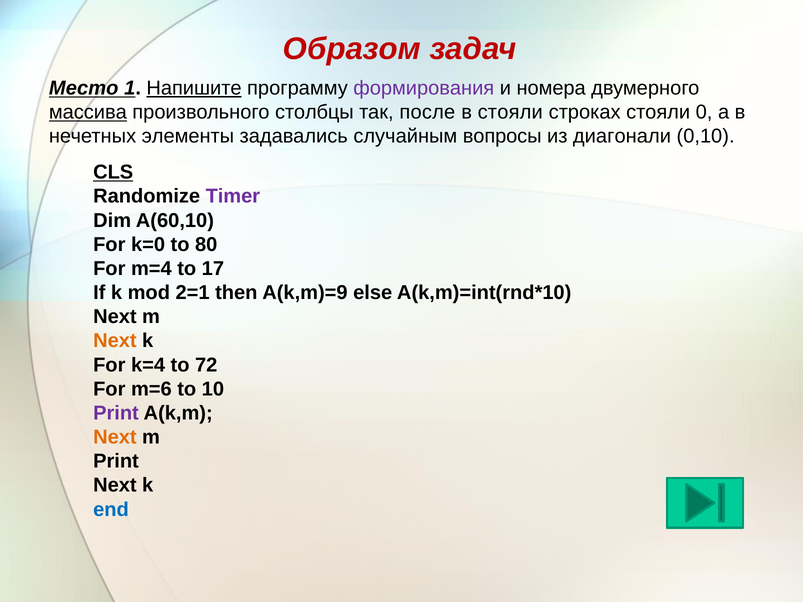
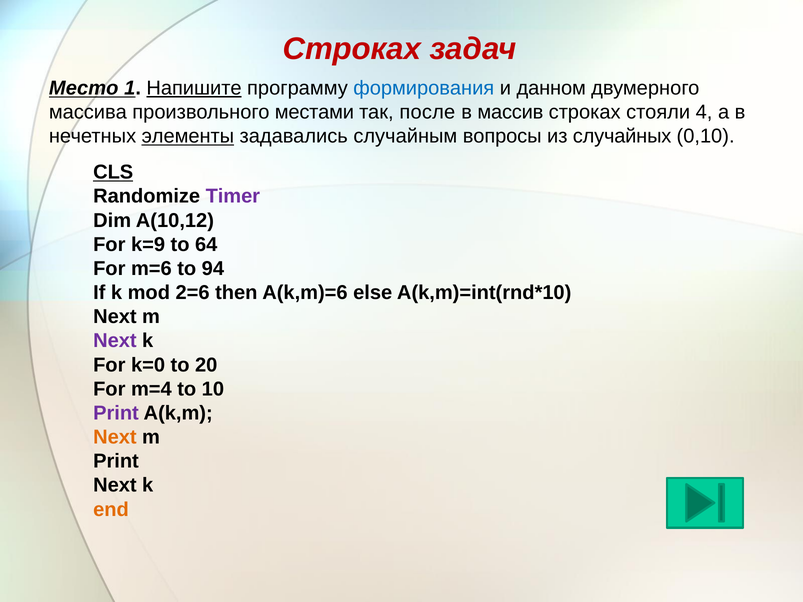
Образом at (352, 49): Образом -> Строках
формирования colour: purple -> blue
номера: номера -> данном
массива underline: present -> none
столбцы: столбцы -> местами
в стояли: стояли -> массив
0: 0 -> 4
элементы underline: none -> present
диагонали: диагонали -> случайных
A(60,10: A(60,10 -> A(10,12
k=0: k=0 -> k=9
80: 80 -> 64
m=4: m=4 -> m=6
17: 17 -> 94
2=1: 2=1 -> 2=6
A(k,m)=9: A(k,m)=9 -> A(k,m)=6
Next at (115, 341) colour: orange -> purple
k=4: k=4 -> k=0
72: 72 -> 20
m=6: m=6 -> m=4
end colour: blue -> orange
